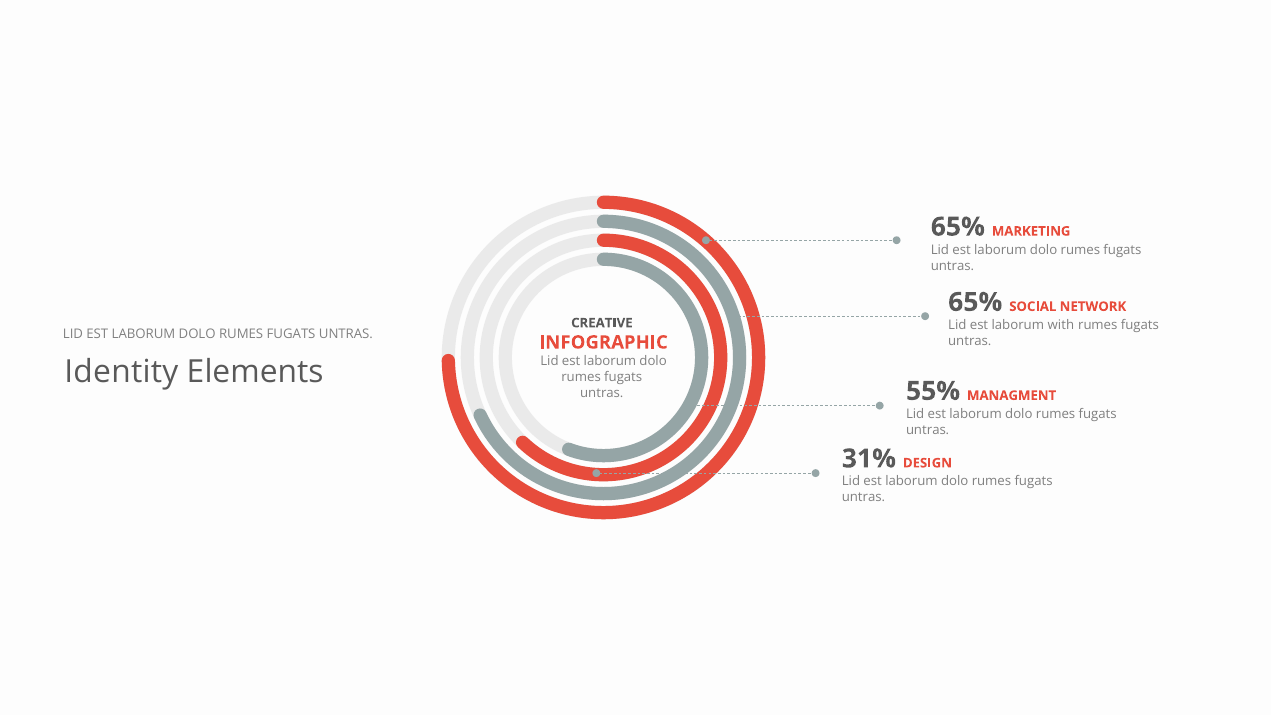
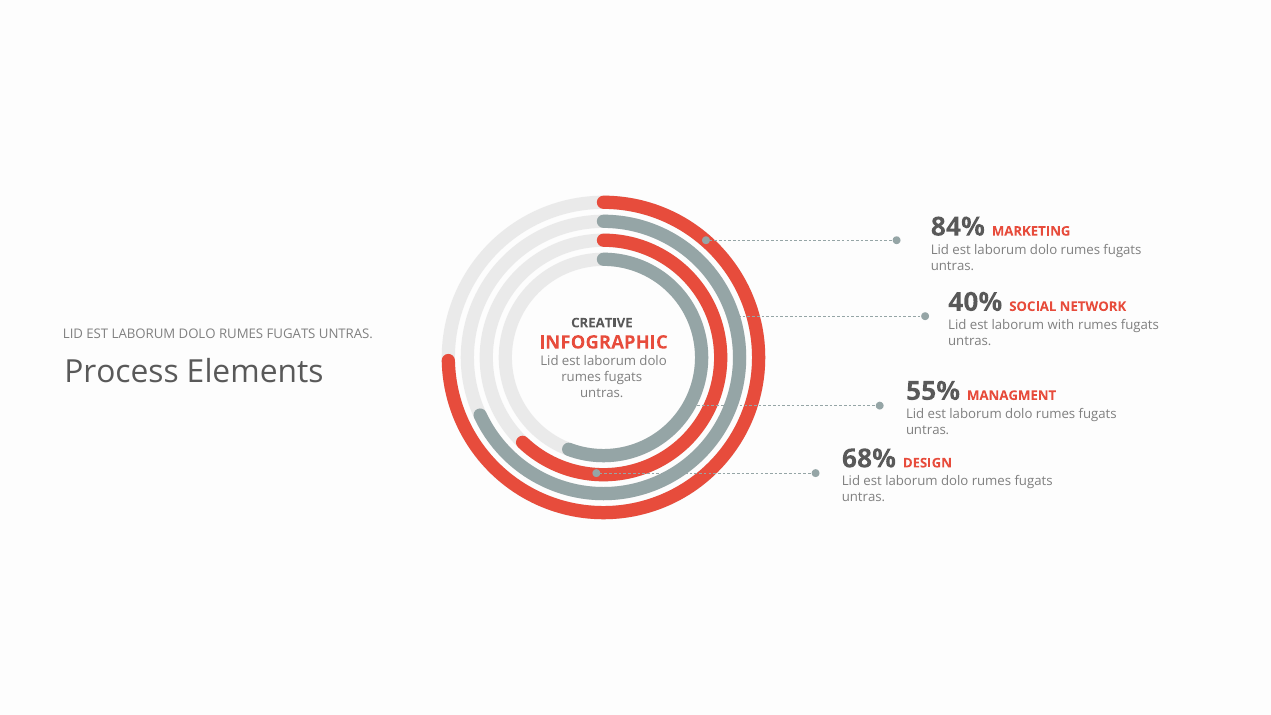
65% at (958, 227): 65% -> 84%
65% at (975, 302): 65% -> 40%
Identity: Identity -> Process
31%: 31% -> 68%
